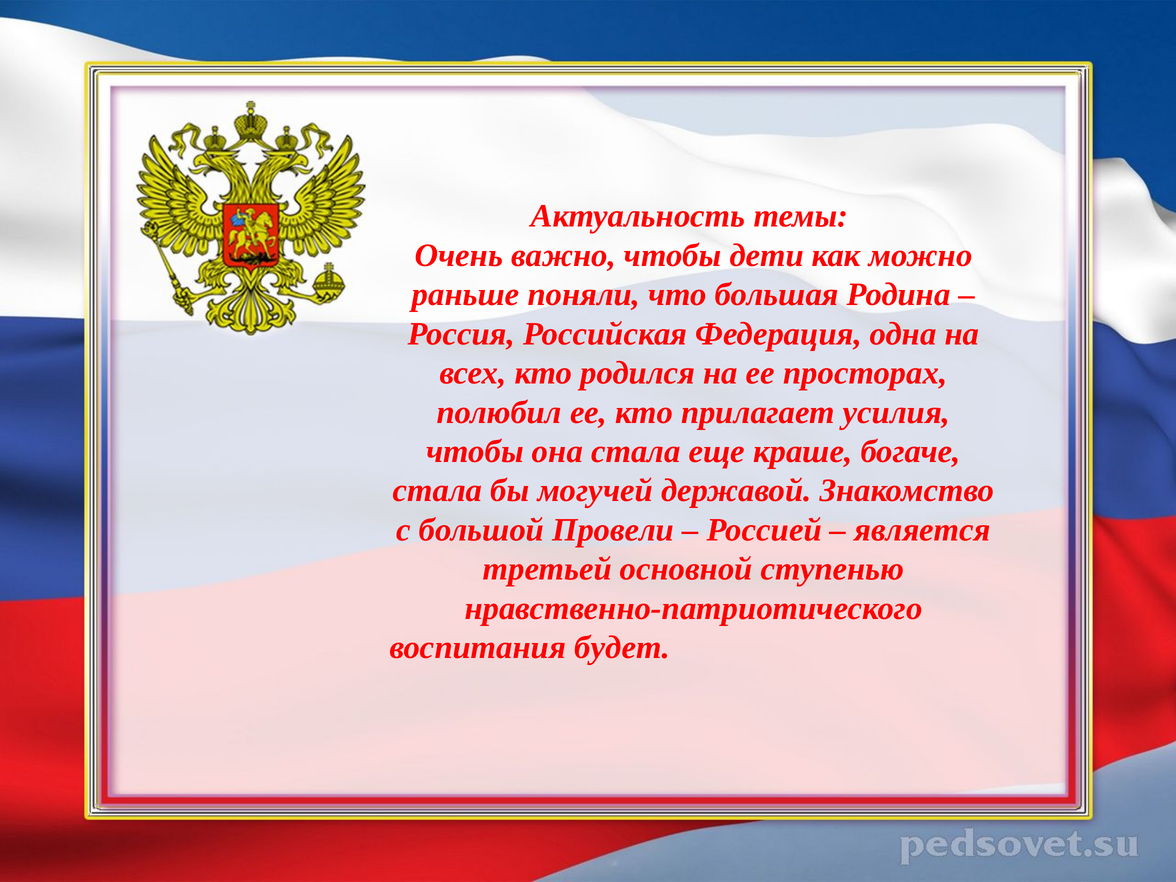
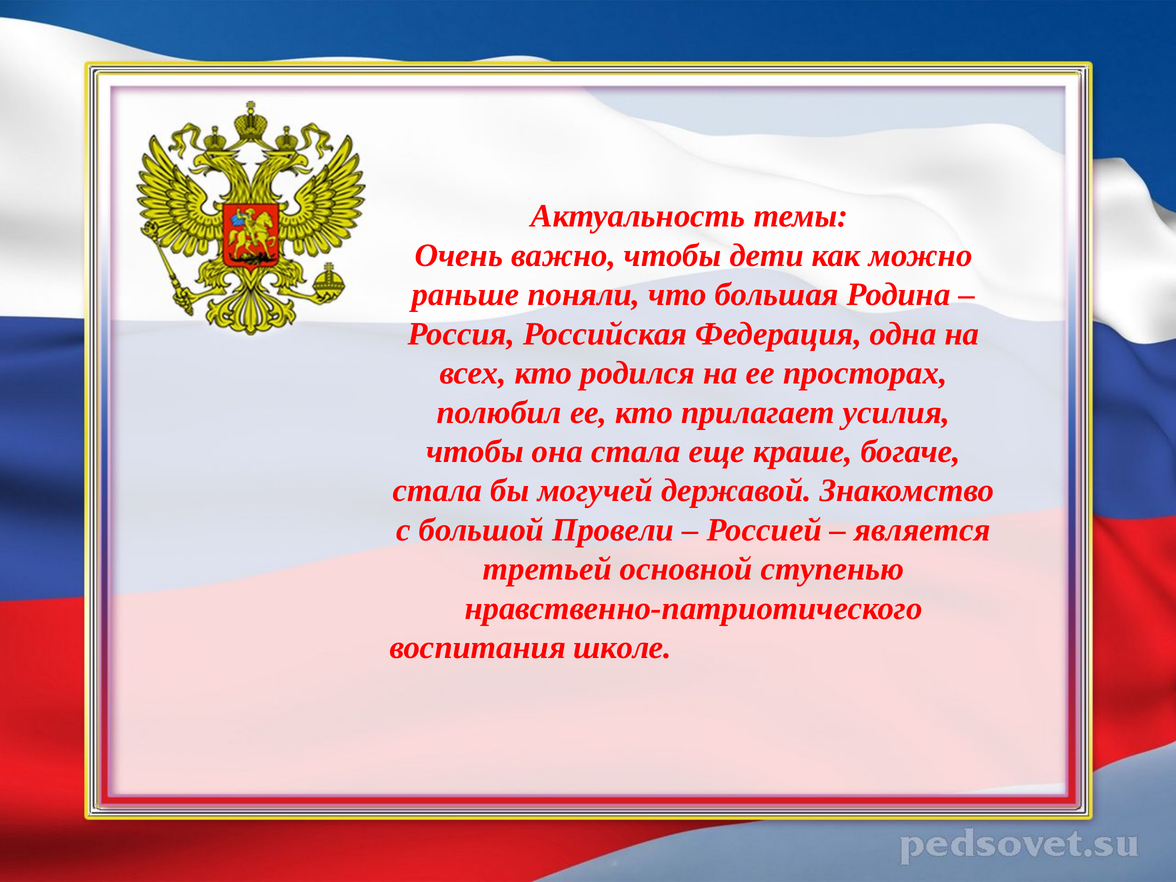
будет: будет -> школе
